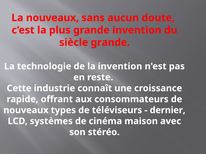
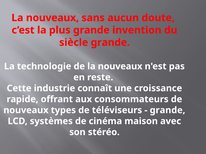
de la invention: invention -> nouveaux
dernier at (168, 111): dernier -> grande
